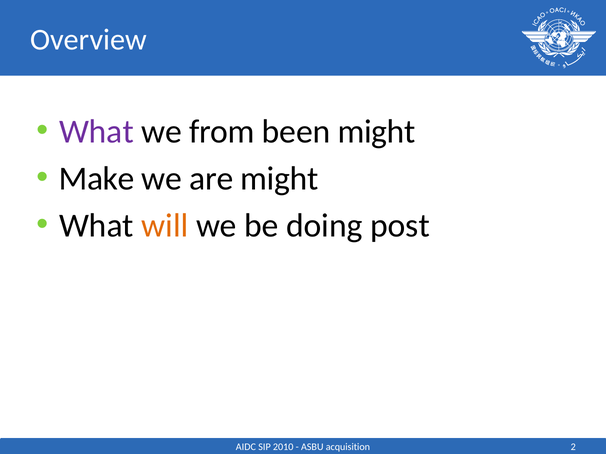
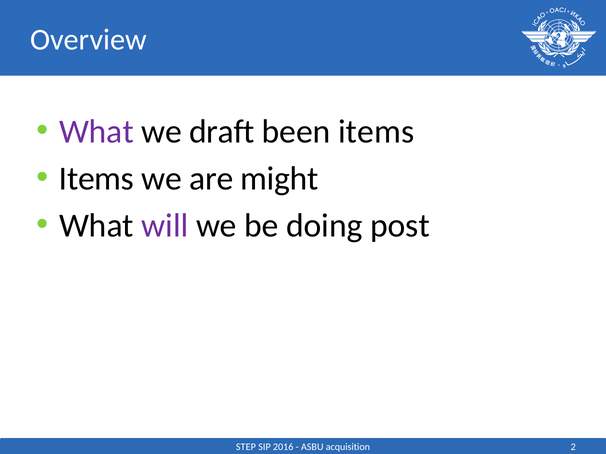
from: from -> draft
been might: might -> items
Make at (97, 179): Make -> Items
will colour: orange -> purple
AIDC: AIDC -> STEP
2010: 2010 -> 2016
